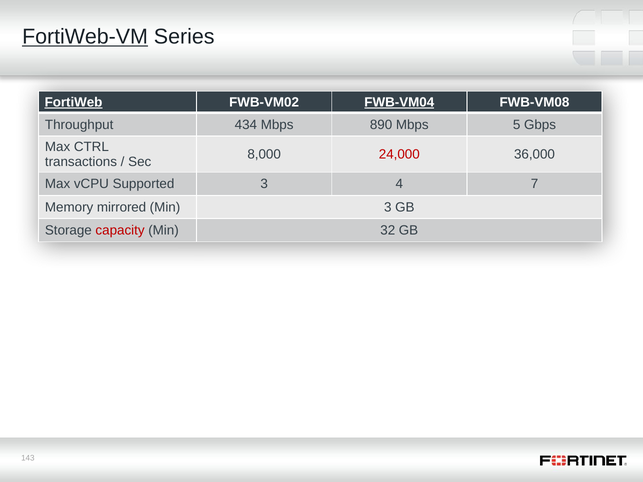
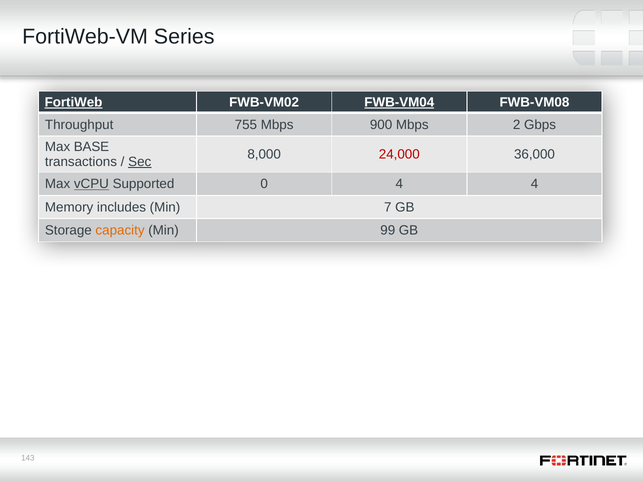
FortiWeb-VM underline: present -> none
434: 434 -> 755
890: 890 -> 900
5: 5 -> 2
CTRL: CTRL -> BASE
Sec underline: none -> present
vCPU underline: none -> present
Supported 3: 3 -> 0
4 7: 7 -> 4
mirrored: mirrored -> includes
Min 3: 3 -> 7
capacity colour: red -> orange
32: 32 -> 99
